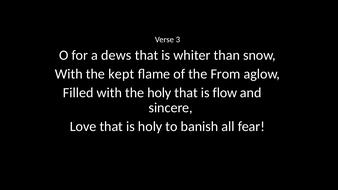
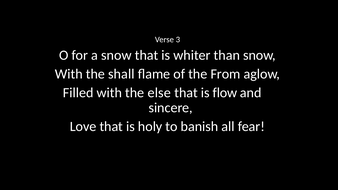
a dews: dews -> snow
kept: kept -> shall
the holy: holy -> else
